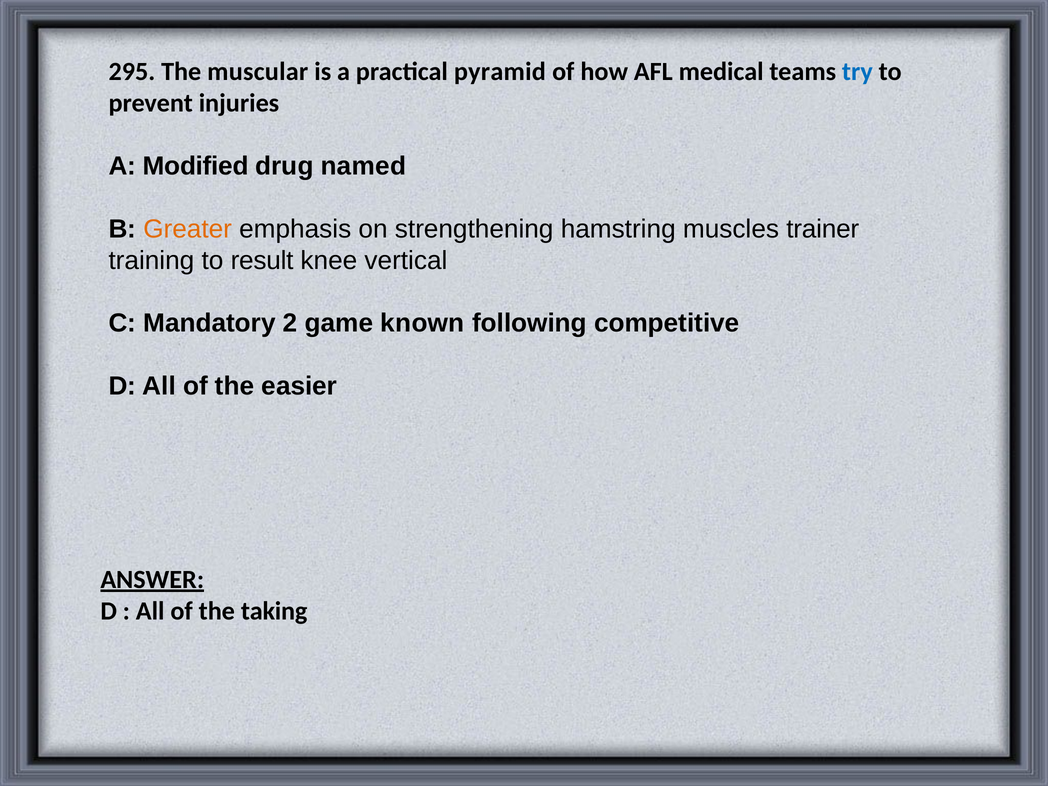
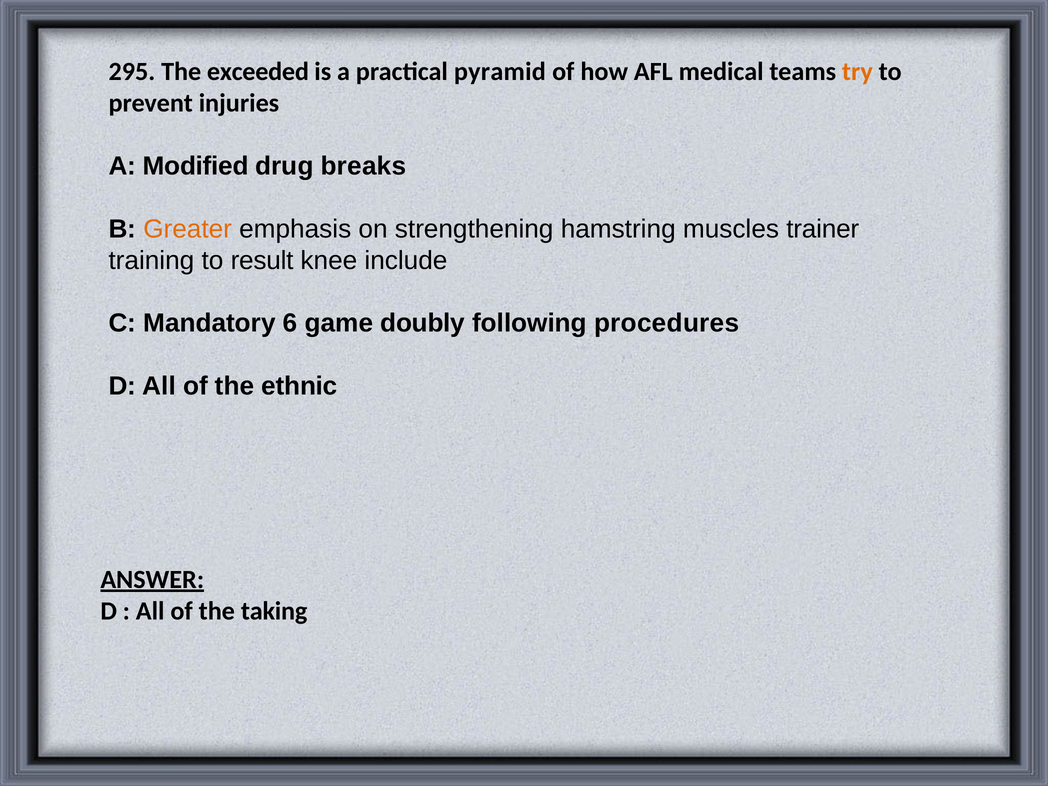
muscular: muscular -> exceeded
try colour: blue -> orange
named: named -> breaks
vertical: vertical -> include
2: 2 -> 6
known: known -> doubly
competitive: competitive -> procedures
easier: easier -> ethnic
